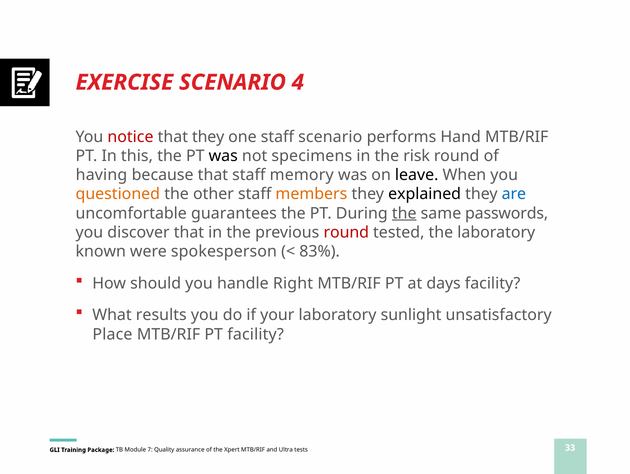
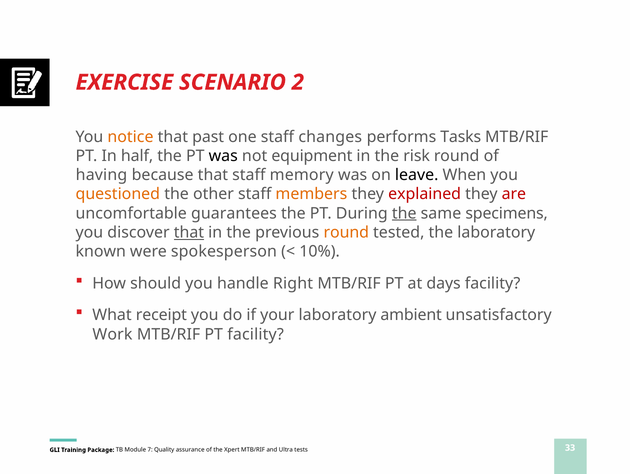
4: 4 -> 2
notice colour: red -> orange
that they: they -> past
staff scenario: scenario -> changes
Hand: Hand -> Tasks
this: this -> half
specimens: specimens -> equipment
explained colour: black -> red
are colour: blue -> red
passwords: passwords -> specimens
that at (189, 233) underline: none -> present
round at (346, 233) colour: red -> orange
83%: 83% -> 10%
results: results -> receipt
sunlight: sunlight -> ambient
Place: Place -> Work
